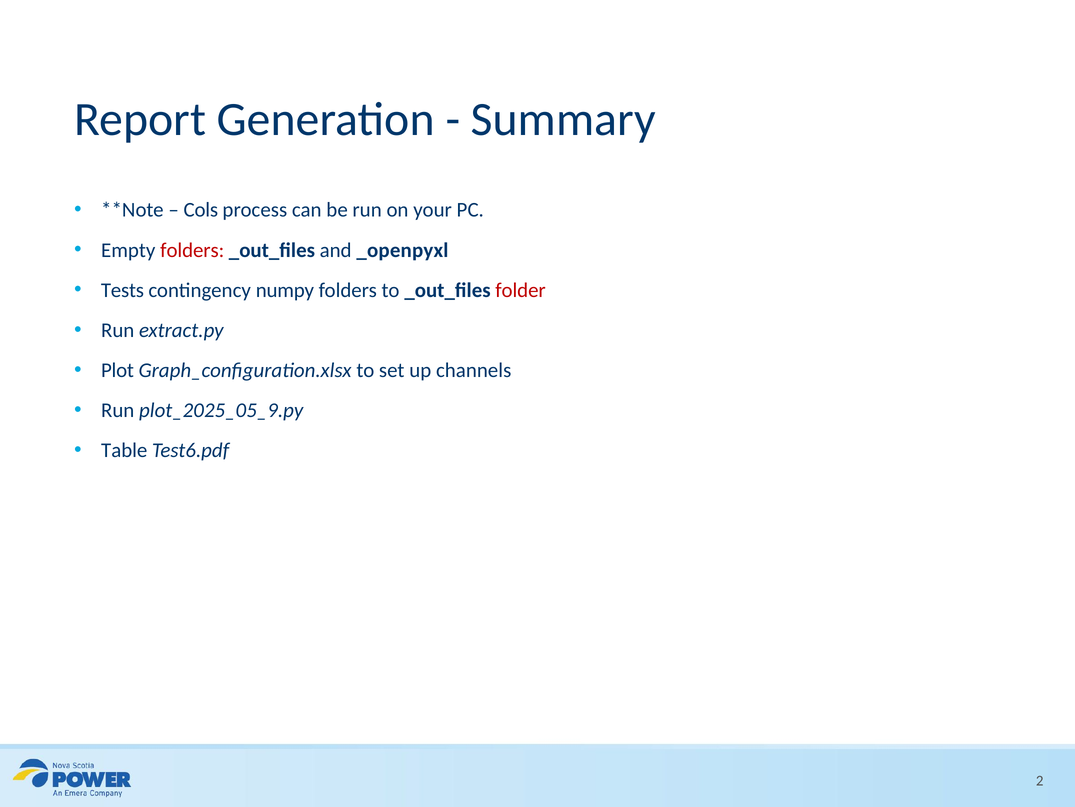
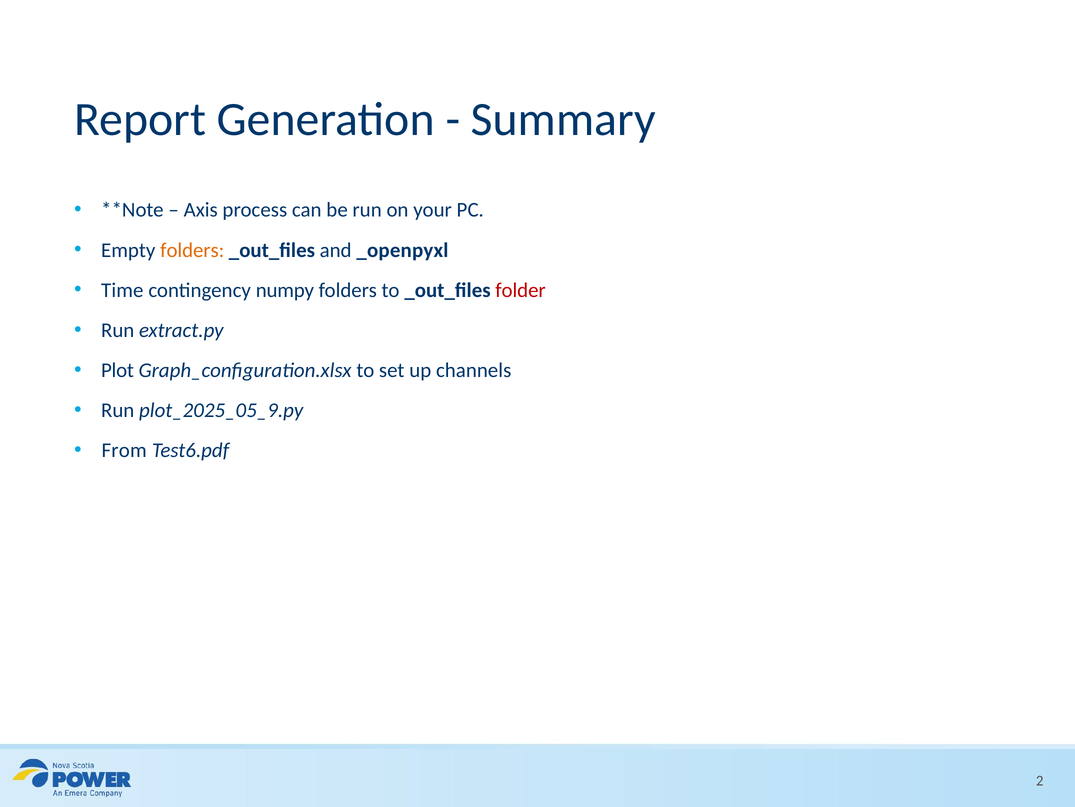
Cols: Cols -> Axis
folders at (192, 250) colour: red -> orange
Tests: Tests -> Time
Table: Table -> From
